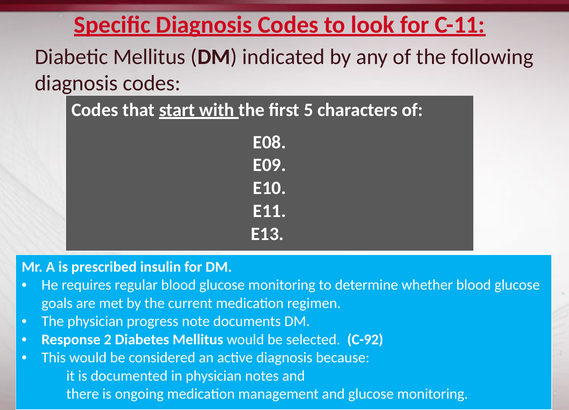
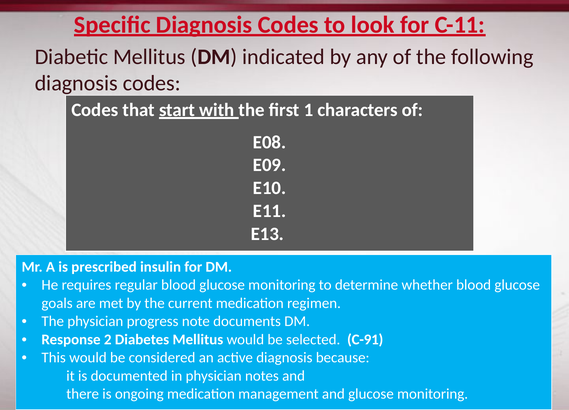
5: 5 -> 1
C-92: C-92 -> C-91
